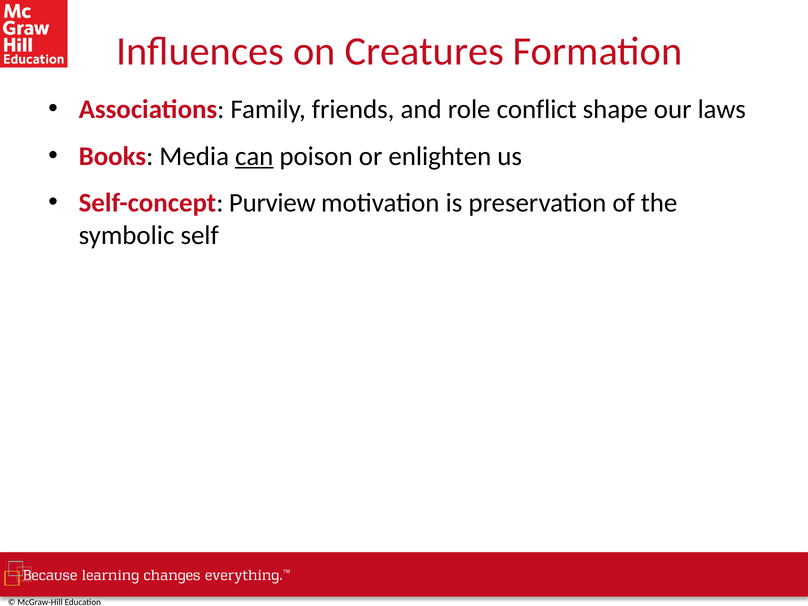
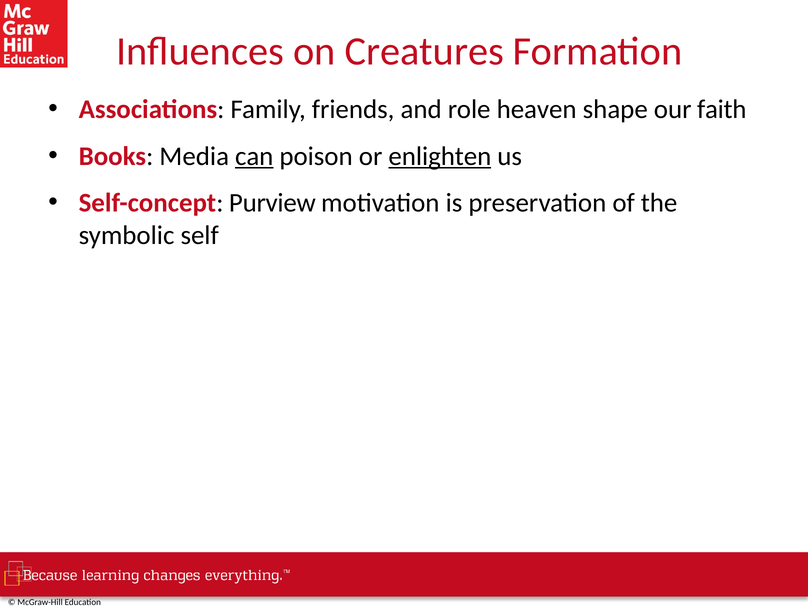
conflict: conflict -> heaven
laws: laws -> faith
enlighten underline: none -> present
